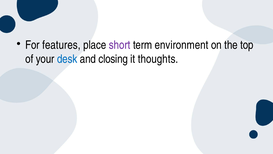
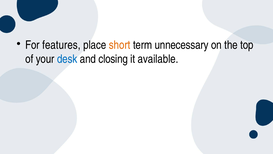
short colour: purple -> orange
environment: environment -> unnecessary
thoughts: thoughts -> available
